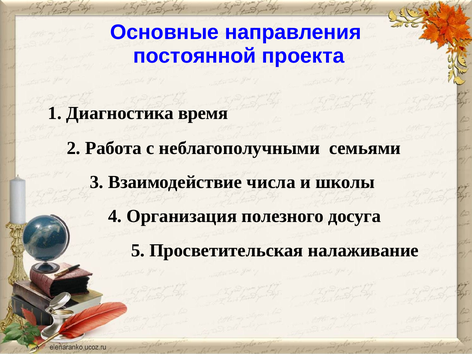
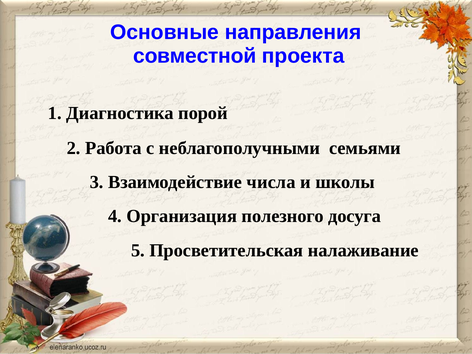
постоянной: постоянной -> совместной
время: время -> порой
